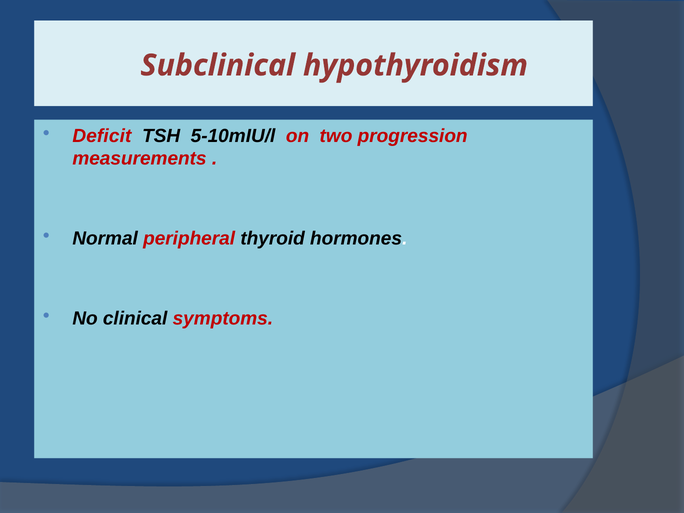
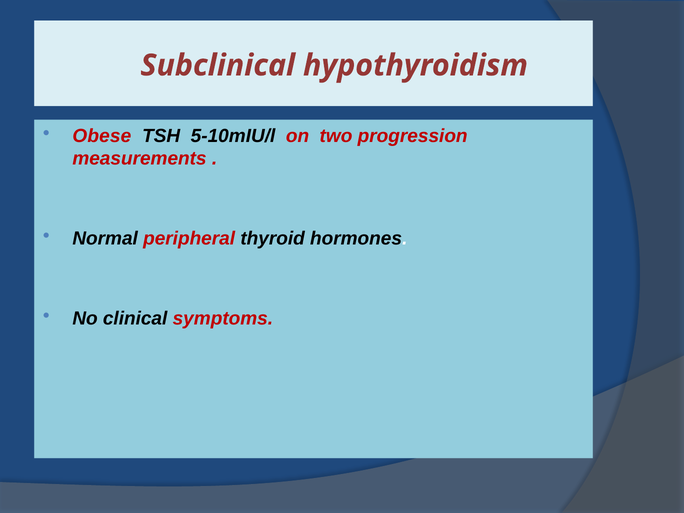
Deficit: Deficit -> Obese
